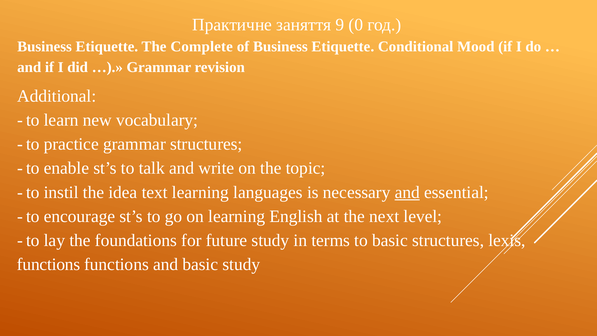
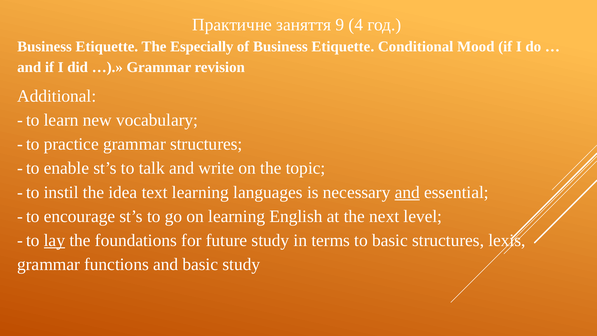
0: 0 -> 4
Complete: Complete -> Especially
lay underline: none -> present
functions at (49, 264): functions -> grammar
